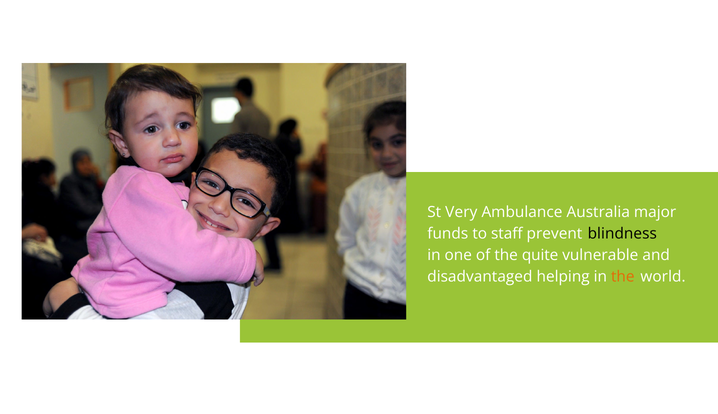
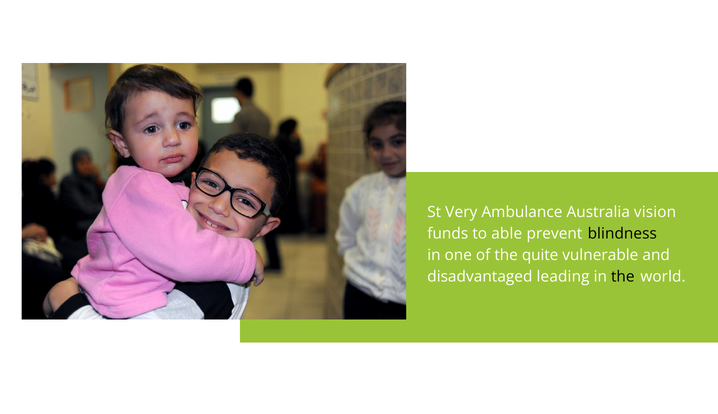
major: major -> vision
staff: staff -> able
helping: helping -> leading
the at (623, 276) colour: orange -> black
